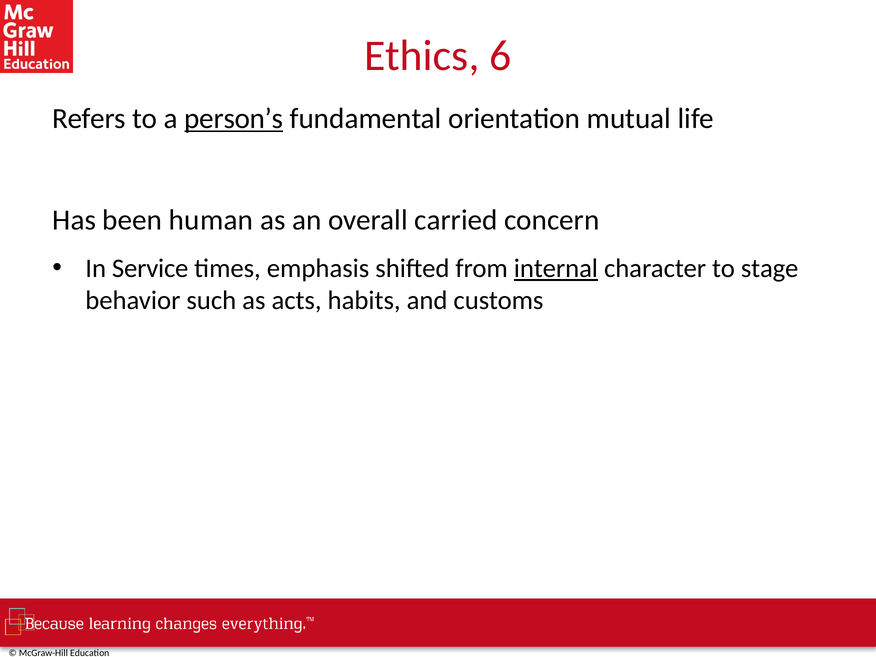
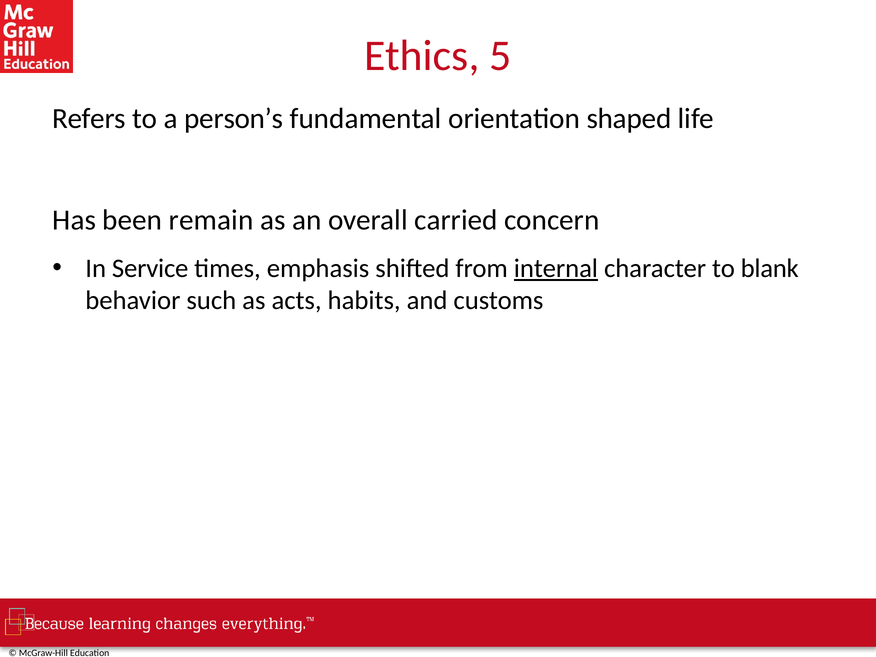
6: 6 -> 5
person’s underline: present -> none
mutual: mutual -> shaped
human: human -> remain
stage: stage -> blank
